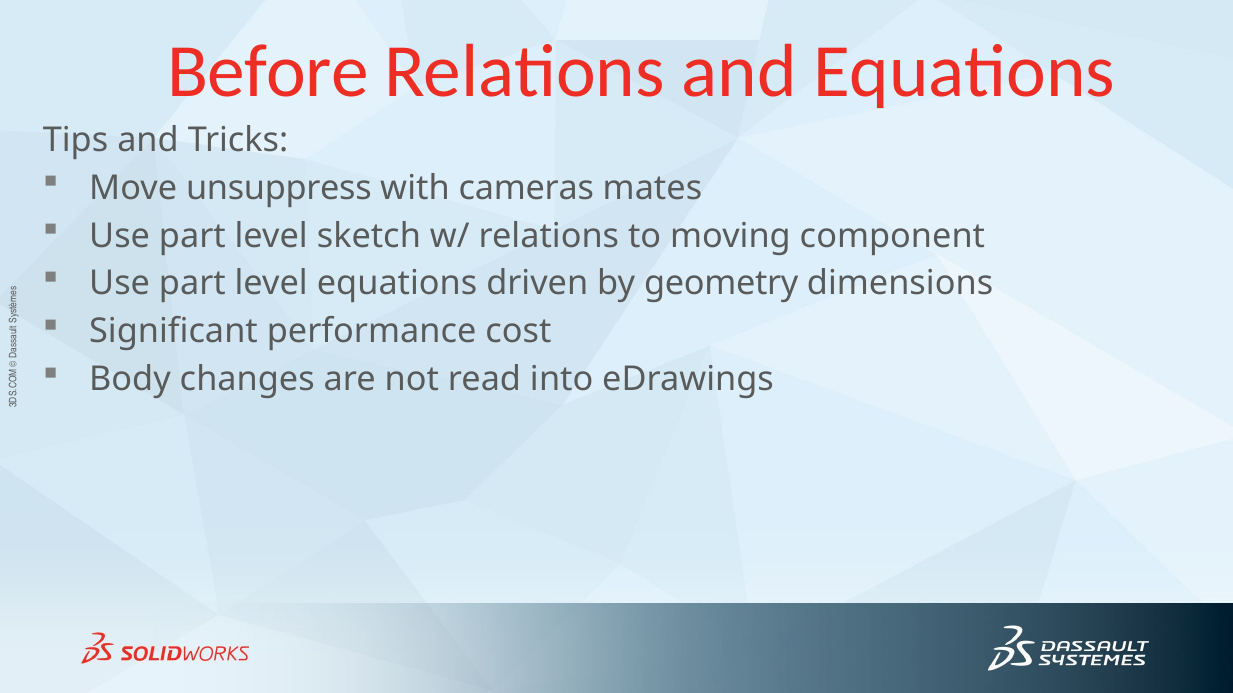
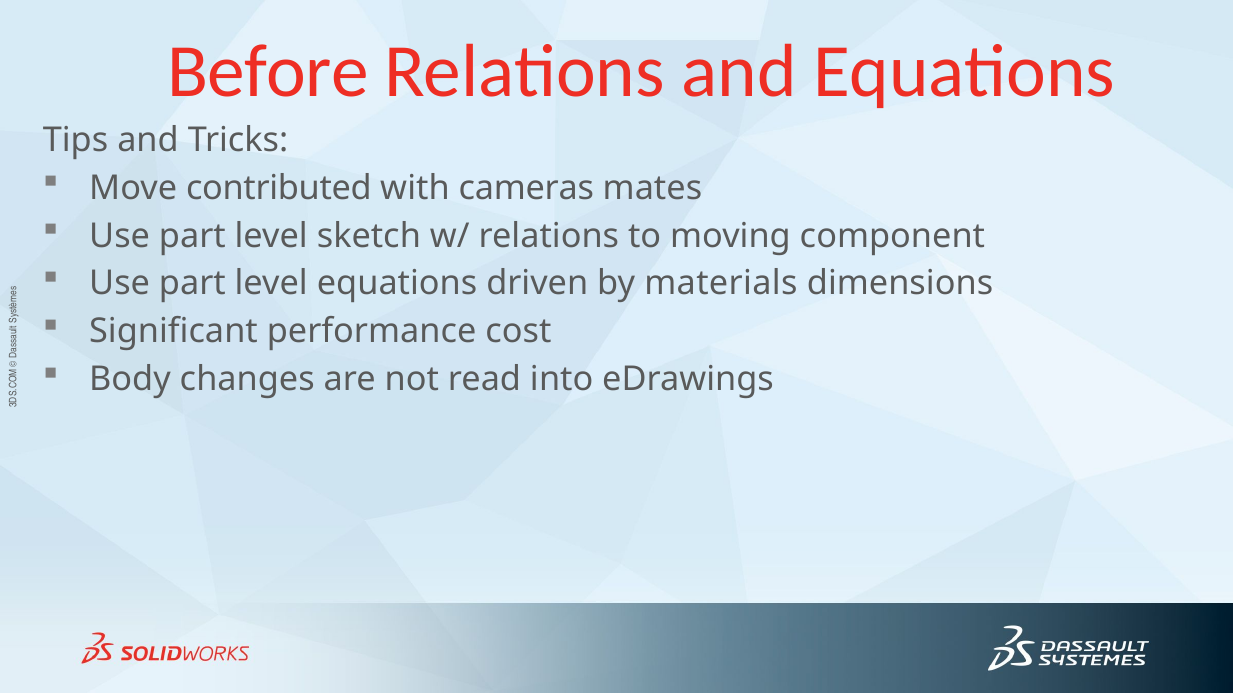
unsuppress: unsuppress -> contributed
geometry: geometry -> materials
